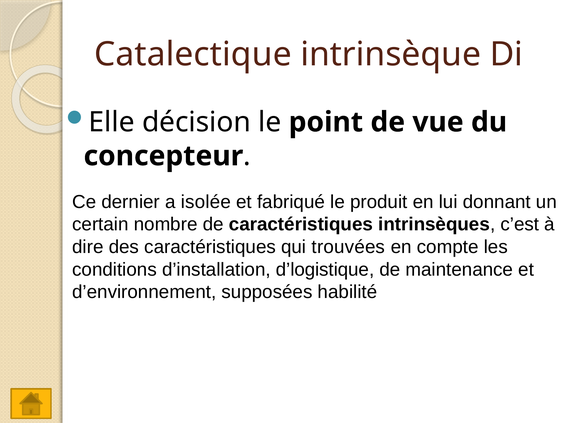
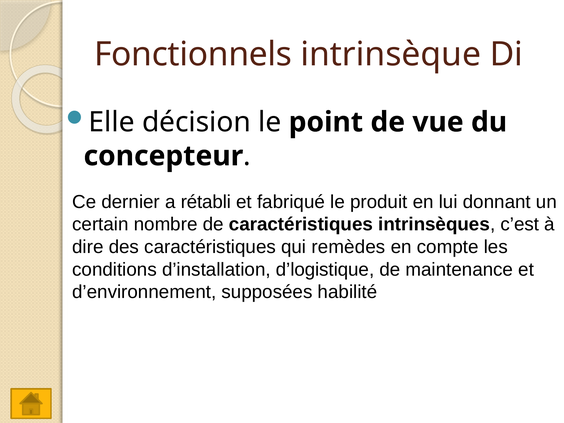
Catalectique: Catalectique -> Fonctionnels
isolée: isolée -> rétabli
trouvées: trouvées -> remèdes
